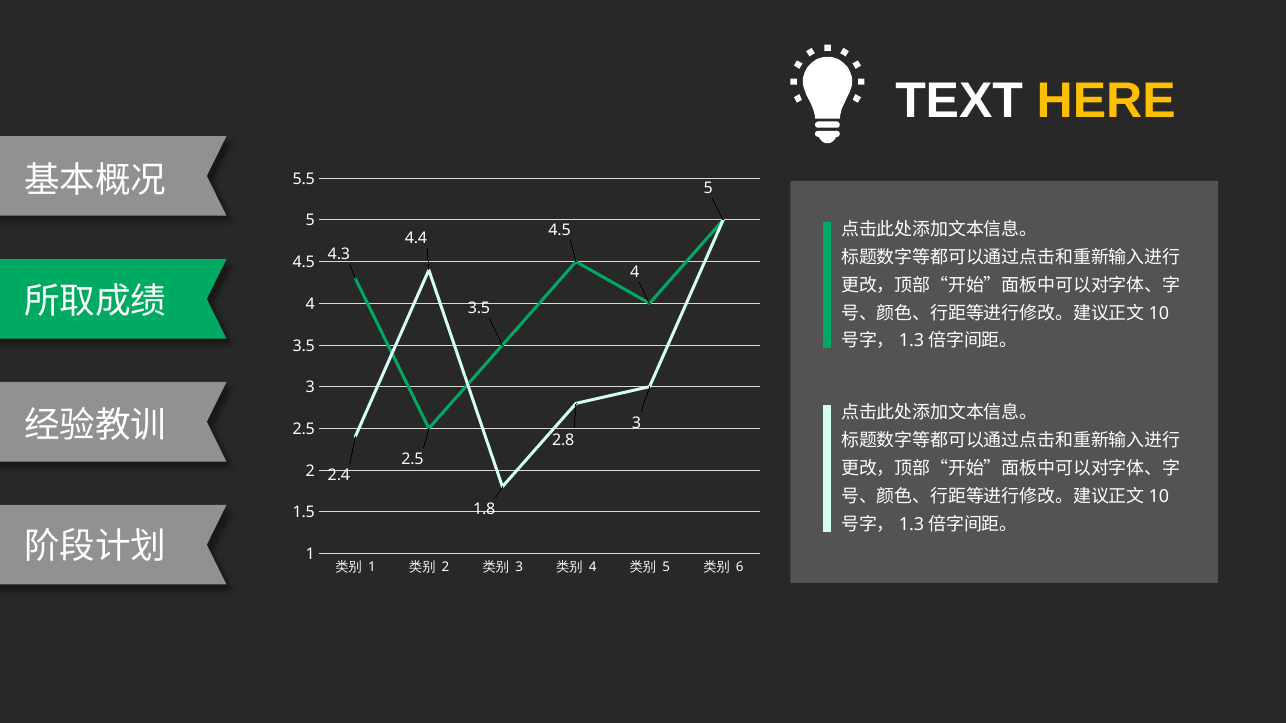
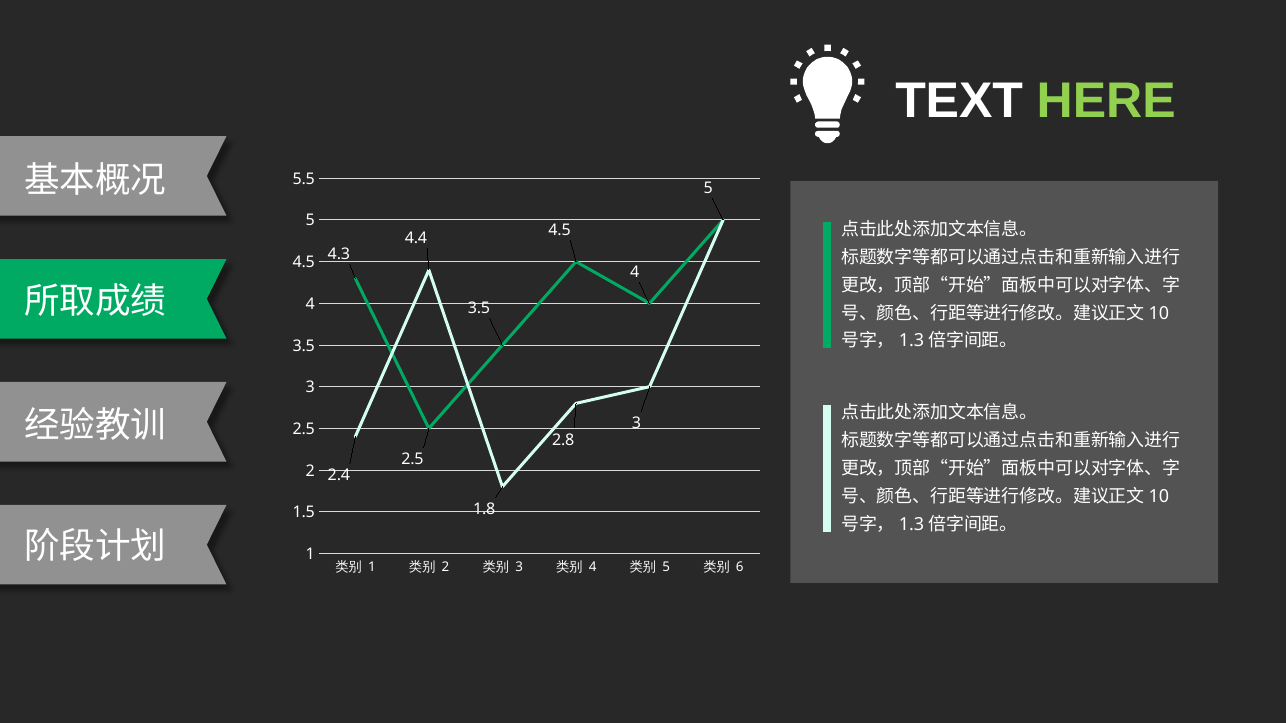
HERE colour: yellow -> light green
